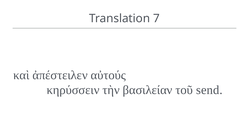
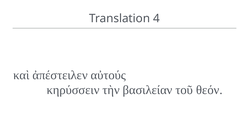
7: 7 -> 4
send: send -> θεόν
